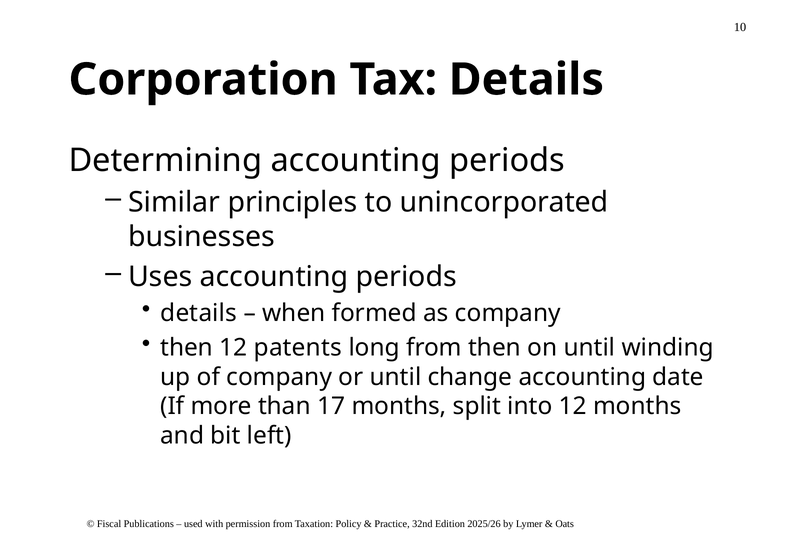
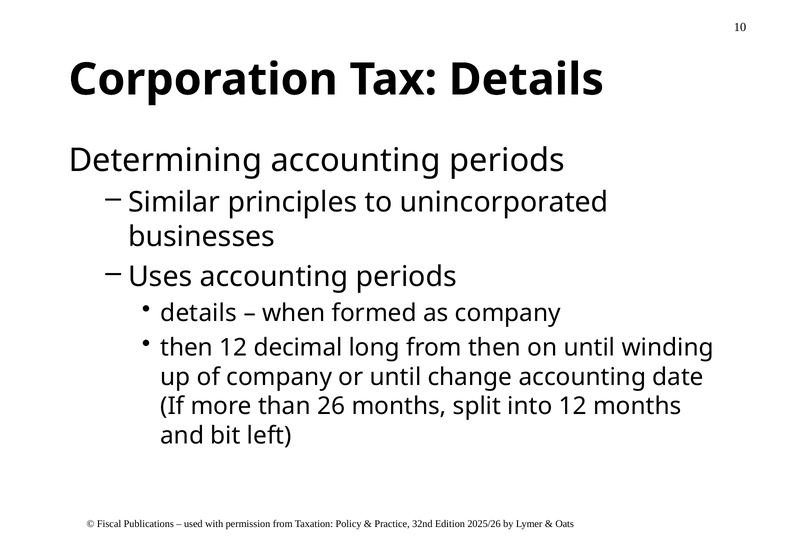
patents: patents -> decimal
17: 17 -> 26
